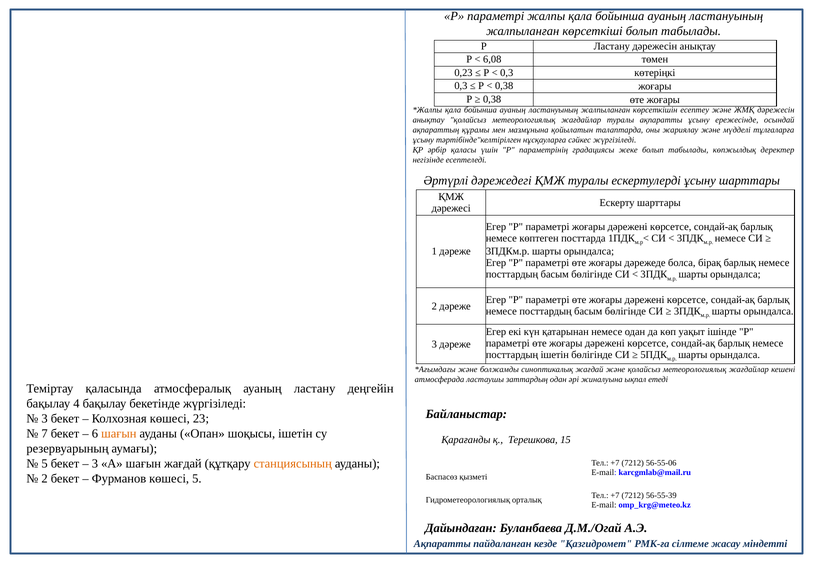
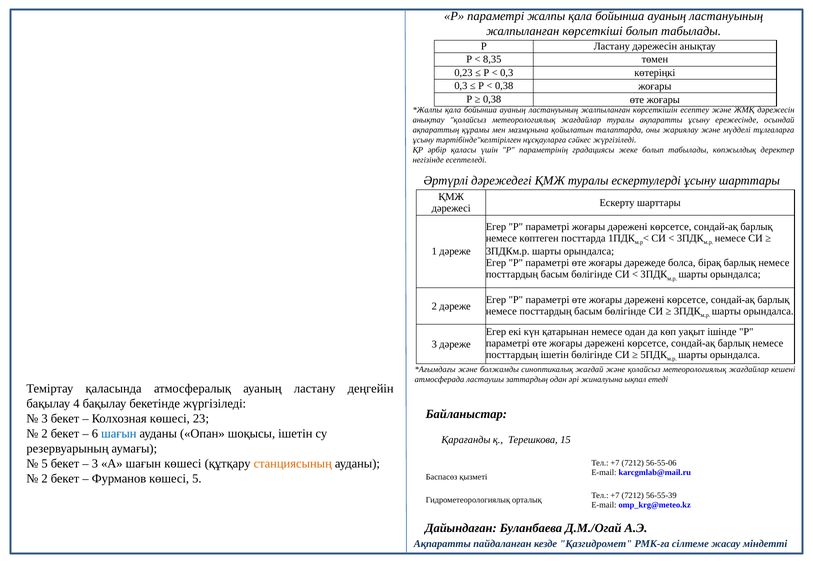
6,08: 6,08 -> 8,35
7 at (45, 434): 7 -> 2
шағын at (119, 434) colour: orange -> blue
шағын жағдай: жағдай -> көшесі
